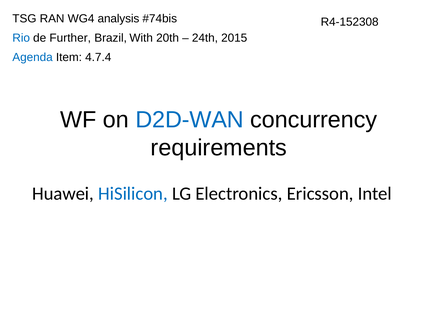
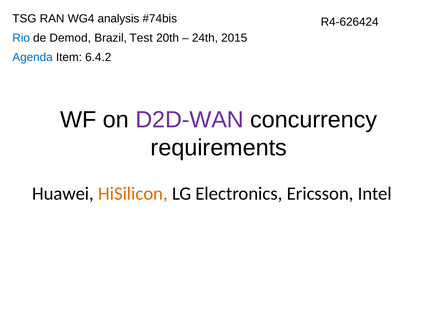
R4-152308: R4-152308 -> R4-626424
Further: Further -> Demod
With: With -> Test
4.7.4: 4.7.4 -> 6.4.2
D2D-WAN colour: blue -> purple
HiSilicon colour: blue -> orange
